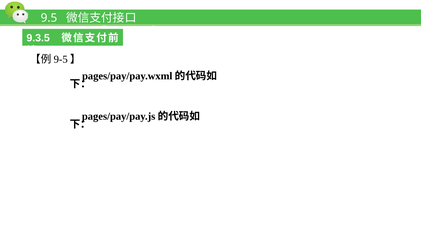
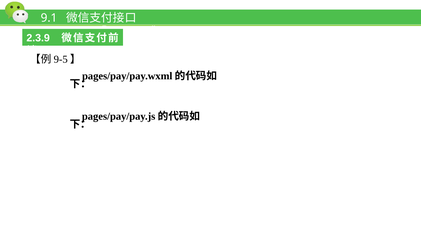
9.5: 9.5 -> 9.1
9.3.5: 9.3.5 -> 2.3.9
